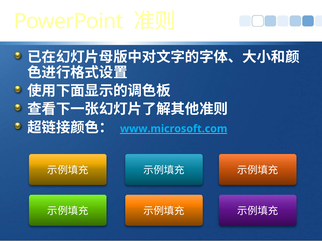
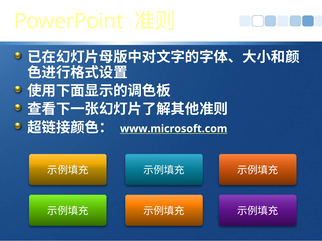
www.microsoft.com colour: light blue -> white
